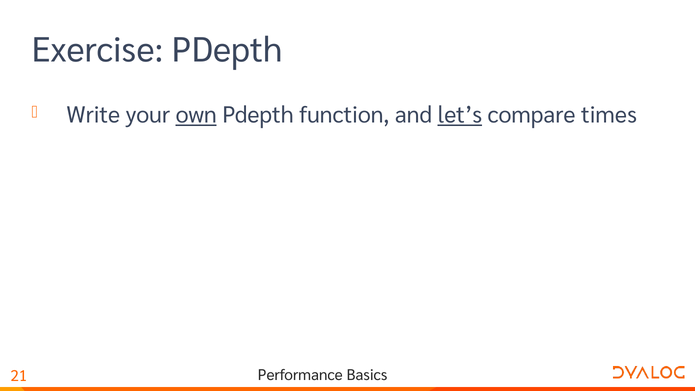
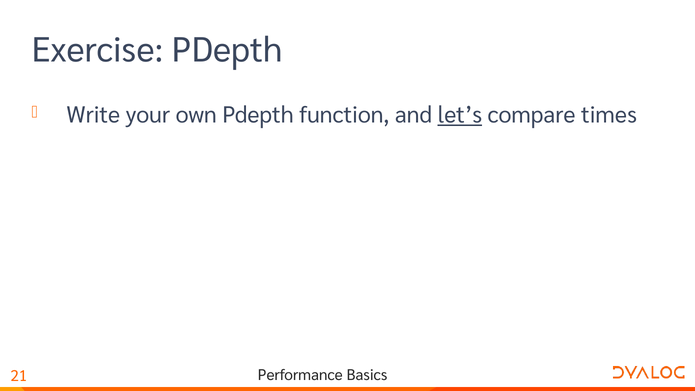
own underline: present -> none
